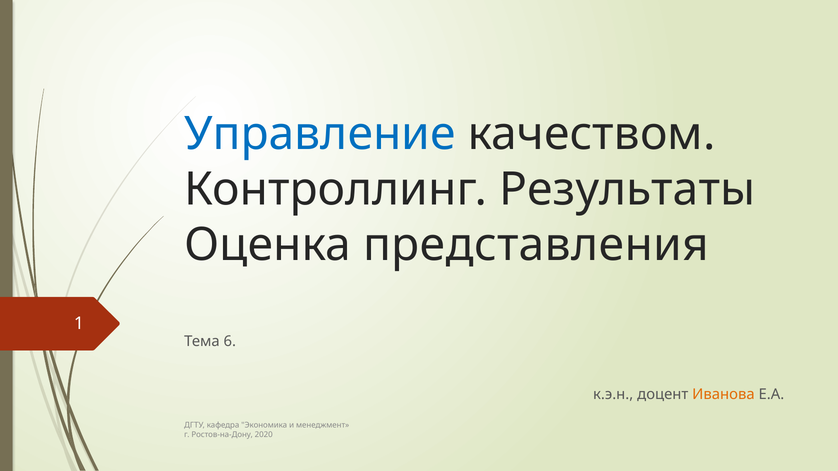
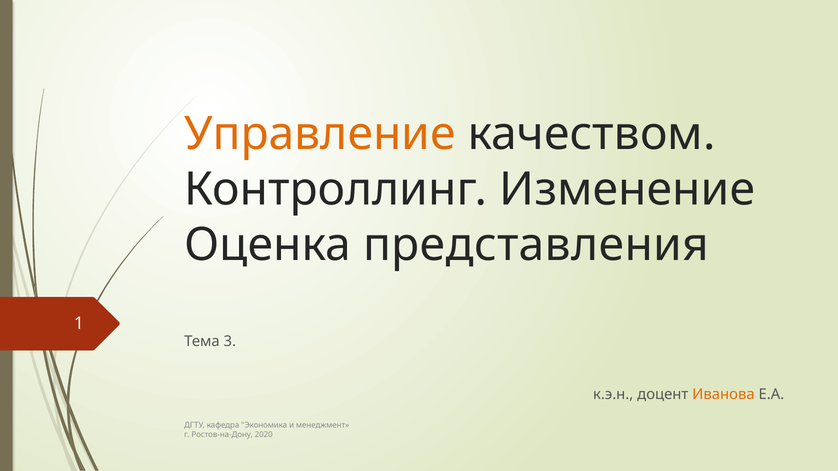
Управление colour: blue -> orange
Результаты: Результаты -> Изменение
6: 6 -> 3
